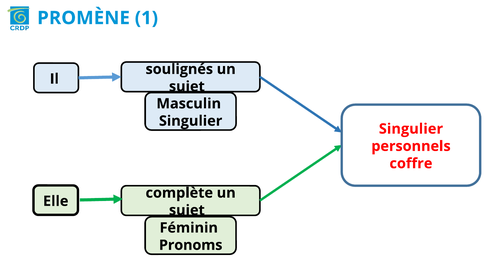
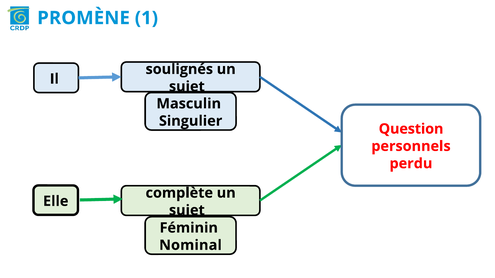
Singulier at (411, 129): Singulier -> Question
coffre: coffre -> perdu
Pronoms: Pronoms -> Nominal
